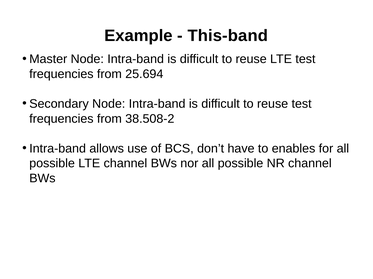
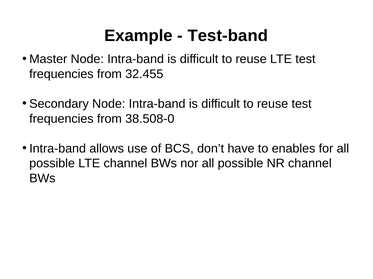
This-band: This-band -> Test-band
25.694: 25.694 -> 32.455
38.508-2: 38.508-2 -> 38.508-0
